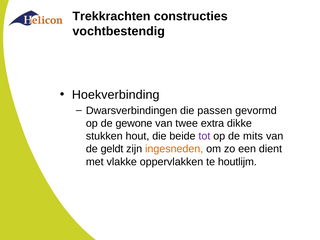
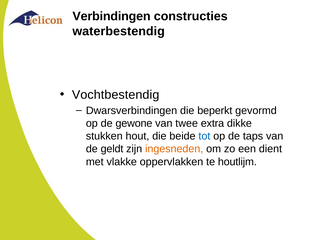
Trekkrachten: Trekkrachten -> Verbindingen
vochtbestendig: vochtbestendig -> waterbestendig
Hoekverbinding: Hoekverbinding -> Vochtbestendig
passen: passen -> beperkt
tot colour: purple -> blue
mits: mits -> taps
